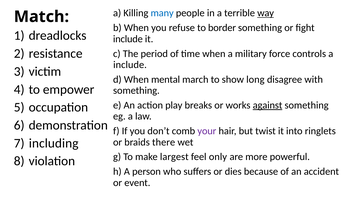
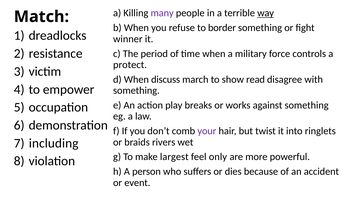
many colour: blue -> purple
include at (128, 39): include -> winner
include at (130, 65): include -> protect
mental: mental -> discuss
long: long -> read
against underline: present -> none
there: there -> rivers
